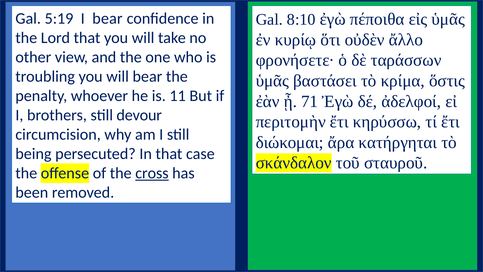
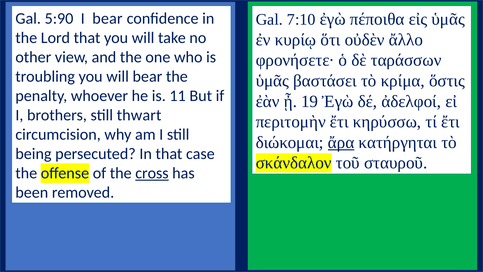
5:19: 5:19 -> 5:90
8:10: 8:10 -> 7:10
71: 71 -> 19
devour: devour -> thwart
ἄρα underline: none -> present
